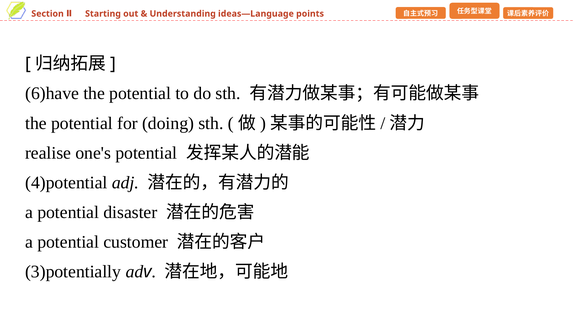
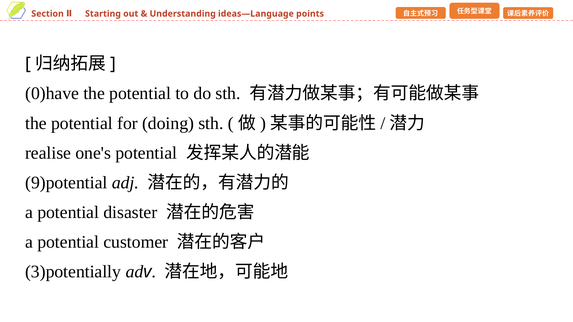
6)have: 6)have -> 0)have
4)potential: 4)potential -> 9)potential
